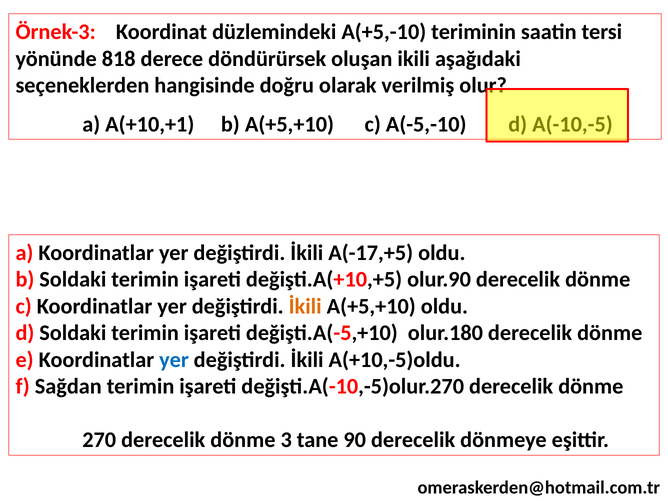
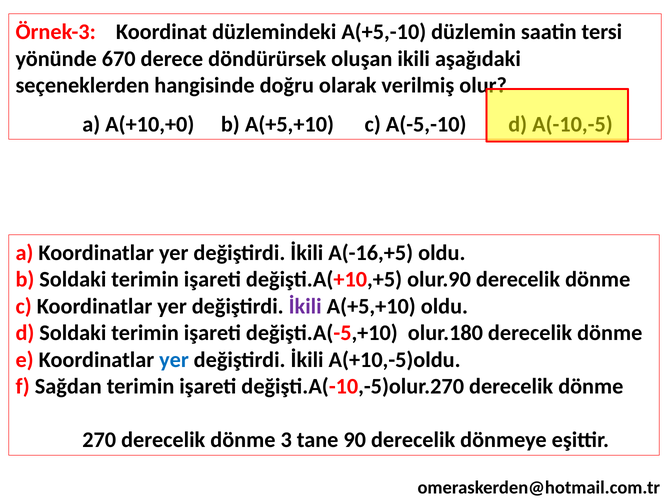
teriminin: teriminin -> düzlemin
818: 818 -> 670
A(+10,+1: A(+10,+1 -> A(+10,+0
A(-17,+5: A(-17,+5 -> A(-16,+5
İkili at (305, 306) colour: orange -> purple
